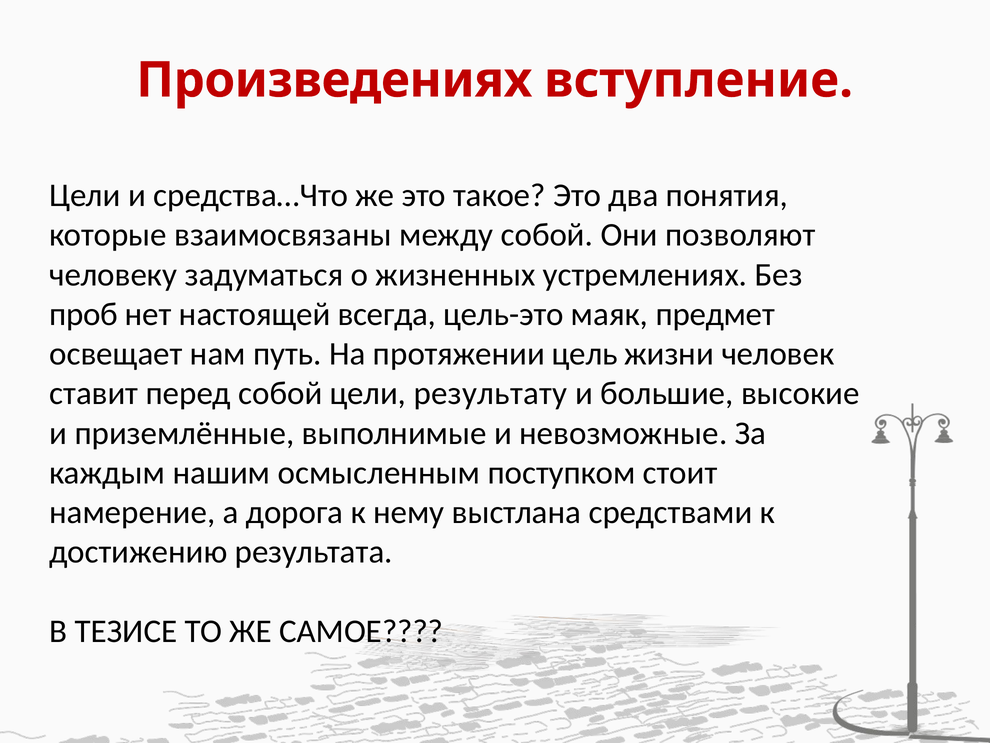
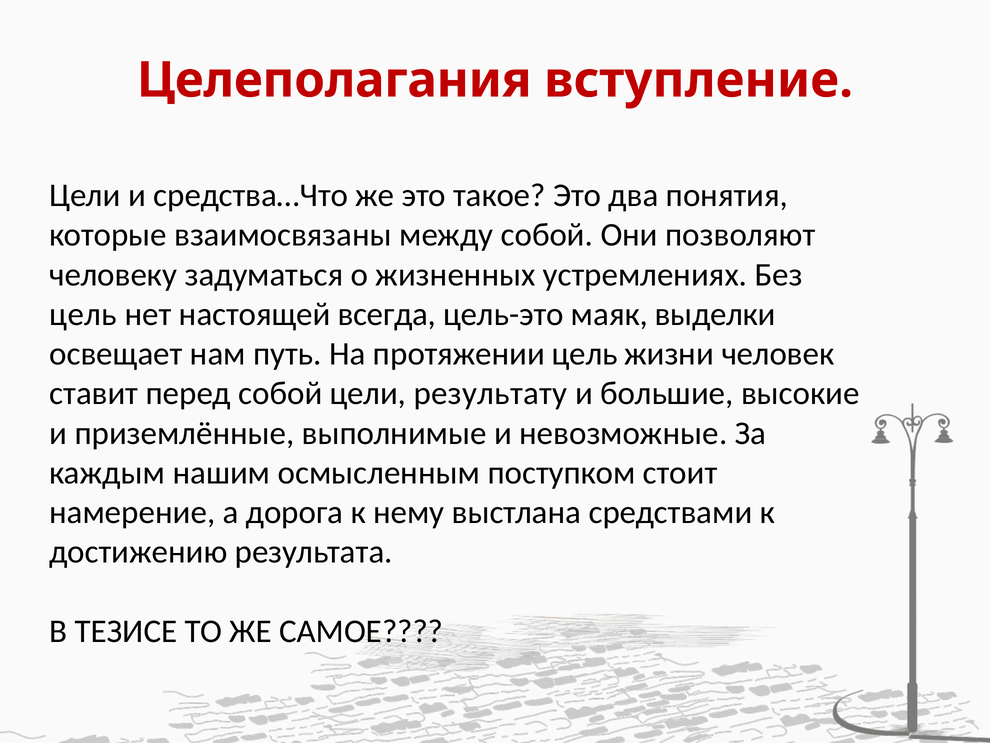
Произведениях: Произведениях -> Целеполагания
проб at (83, 314): проб -> цель
предмет: предмет -> выделки
